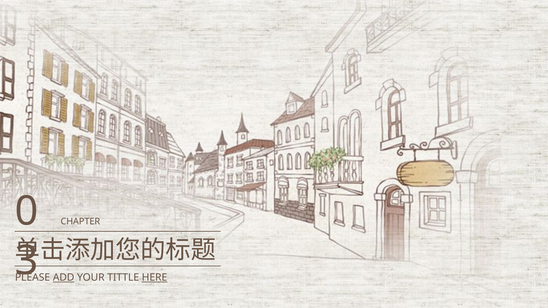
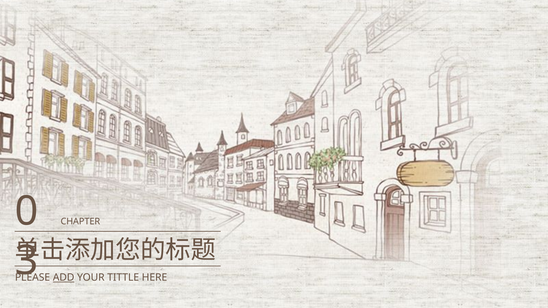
HERE underline: present -> none
